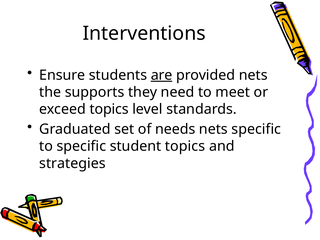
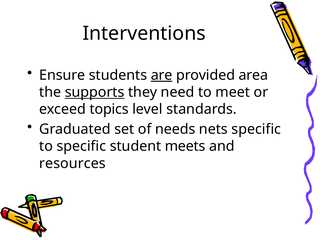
provided nets: nets -> area
supports underline: none -> present
student topics: topics -> meets
strategies: strategies -> resources
